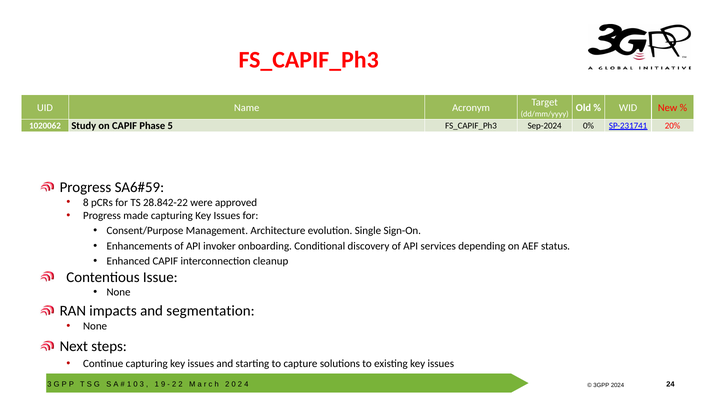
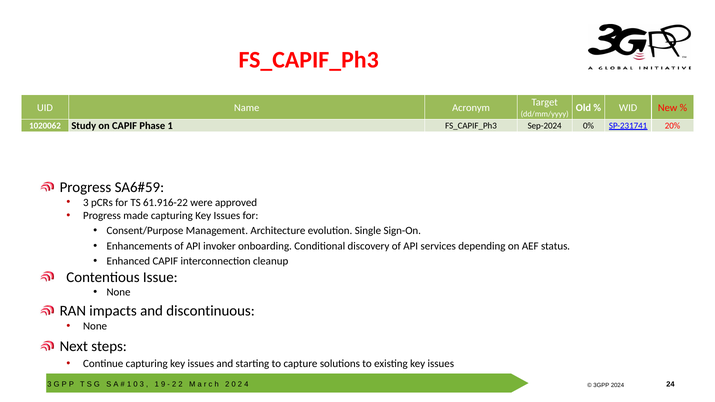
Phase 5: 5 -> 1
8 at (86, 203): 8 -> 3
28.842-22: 28.842-22 -> 61.916-22
segmentation: segmentation -> discontinuous
